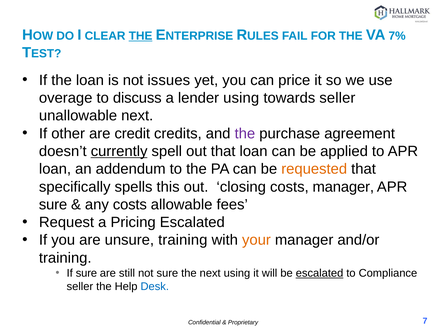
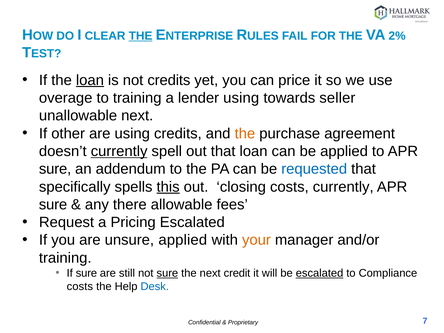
7%: 7% -> 2%
loan at (90, 80) underline: none -> present
not issues: issues -> credits
to discuss: discuss -> training
are credit: credit -> using
the at (245, 134) colour: purple -> orange
loan at (55, 169): loan -> sure
requested colour: orange -> blue
this underline: none -> present
costs manager: manager -> currently
any costs: costs -> there
unsure training: training -> applied
sure at (167, 273) underline: none -> present
next using: using -> credit
seller at (80, 286): seller -> costs
